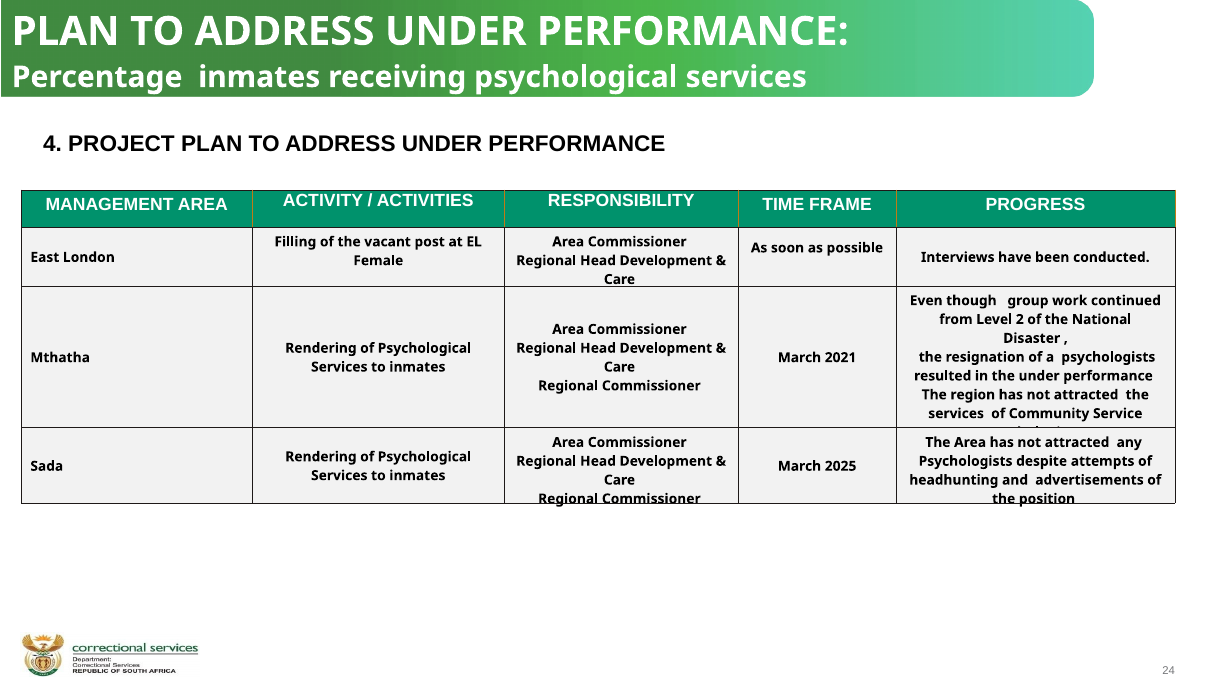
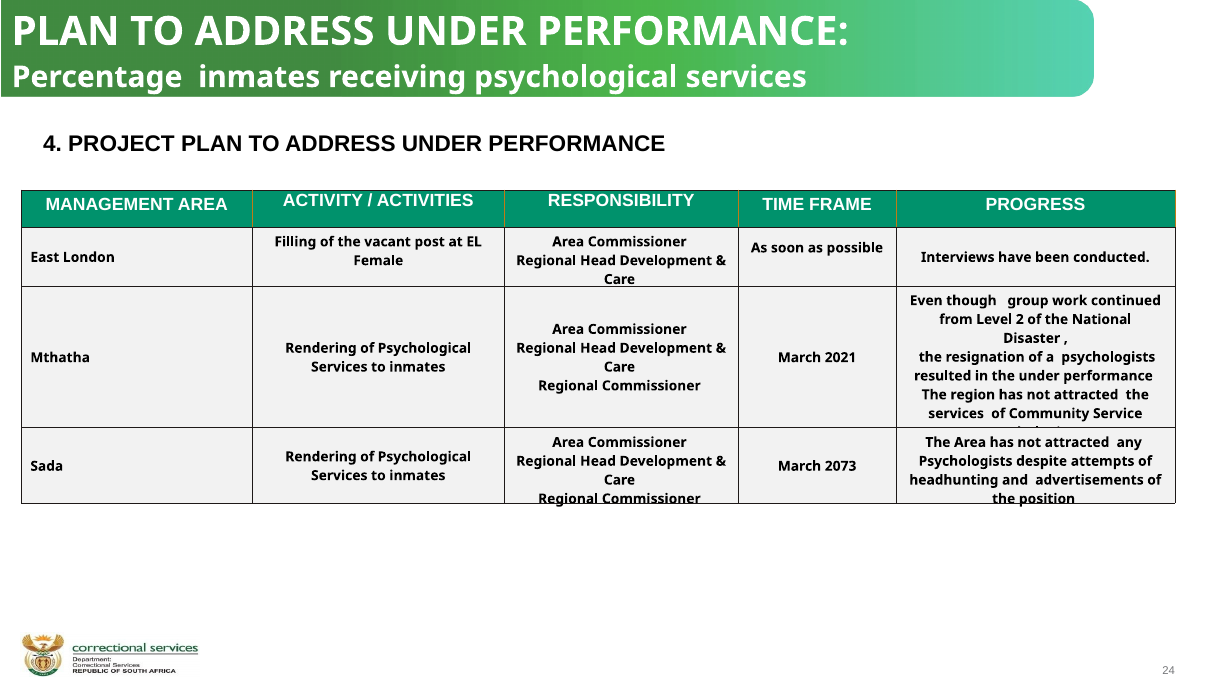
2025: 2025 -> 2073
